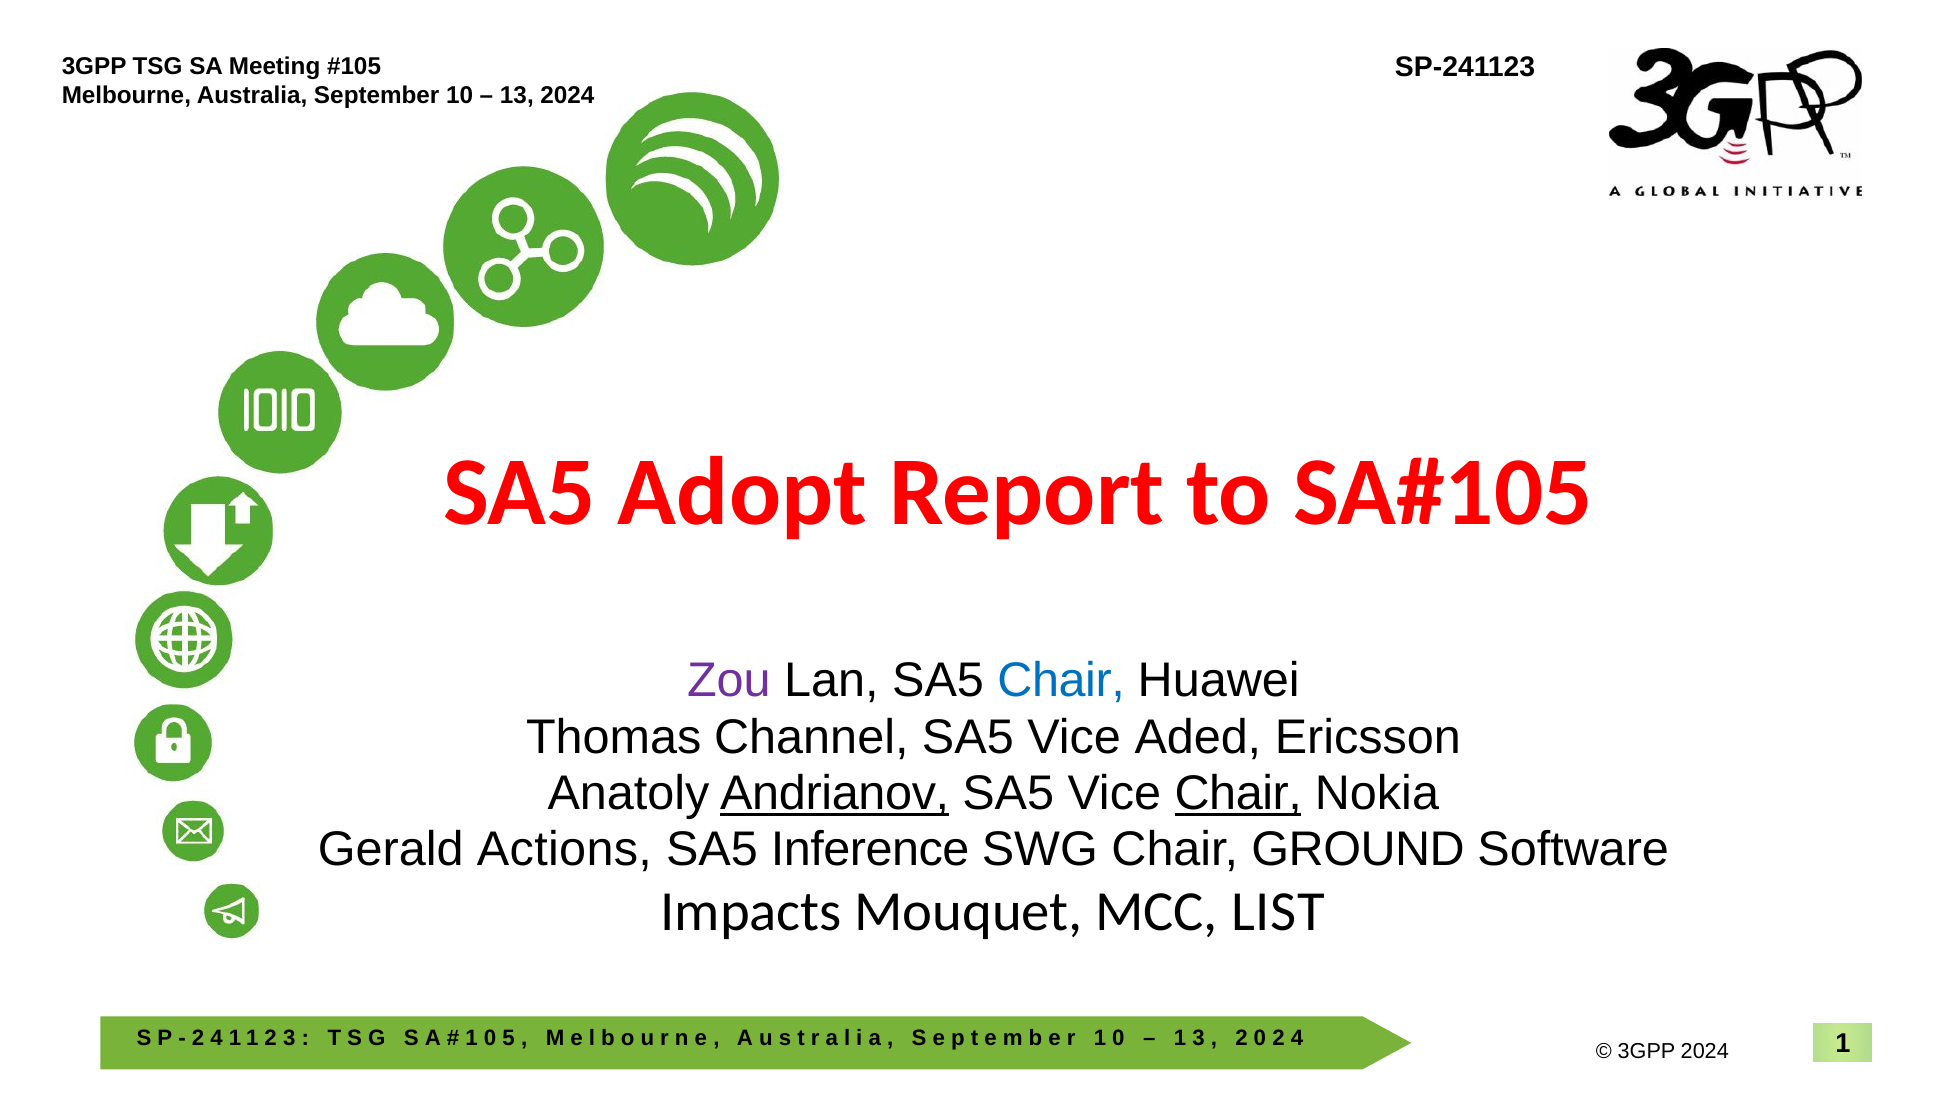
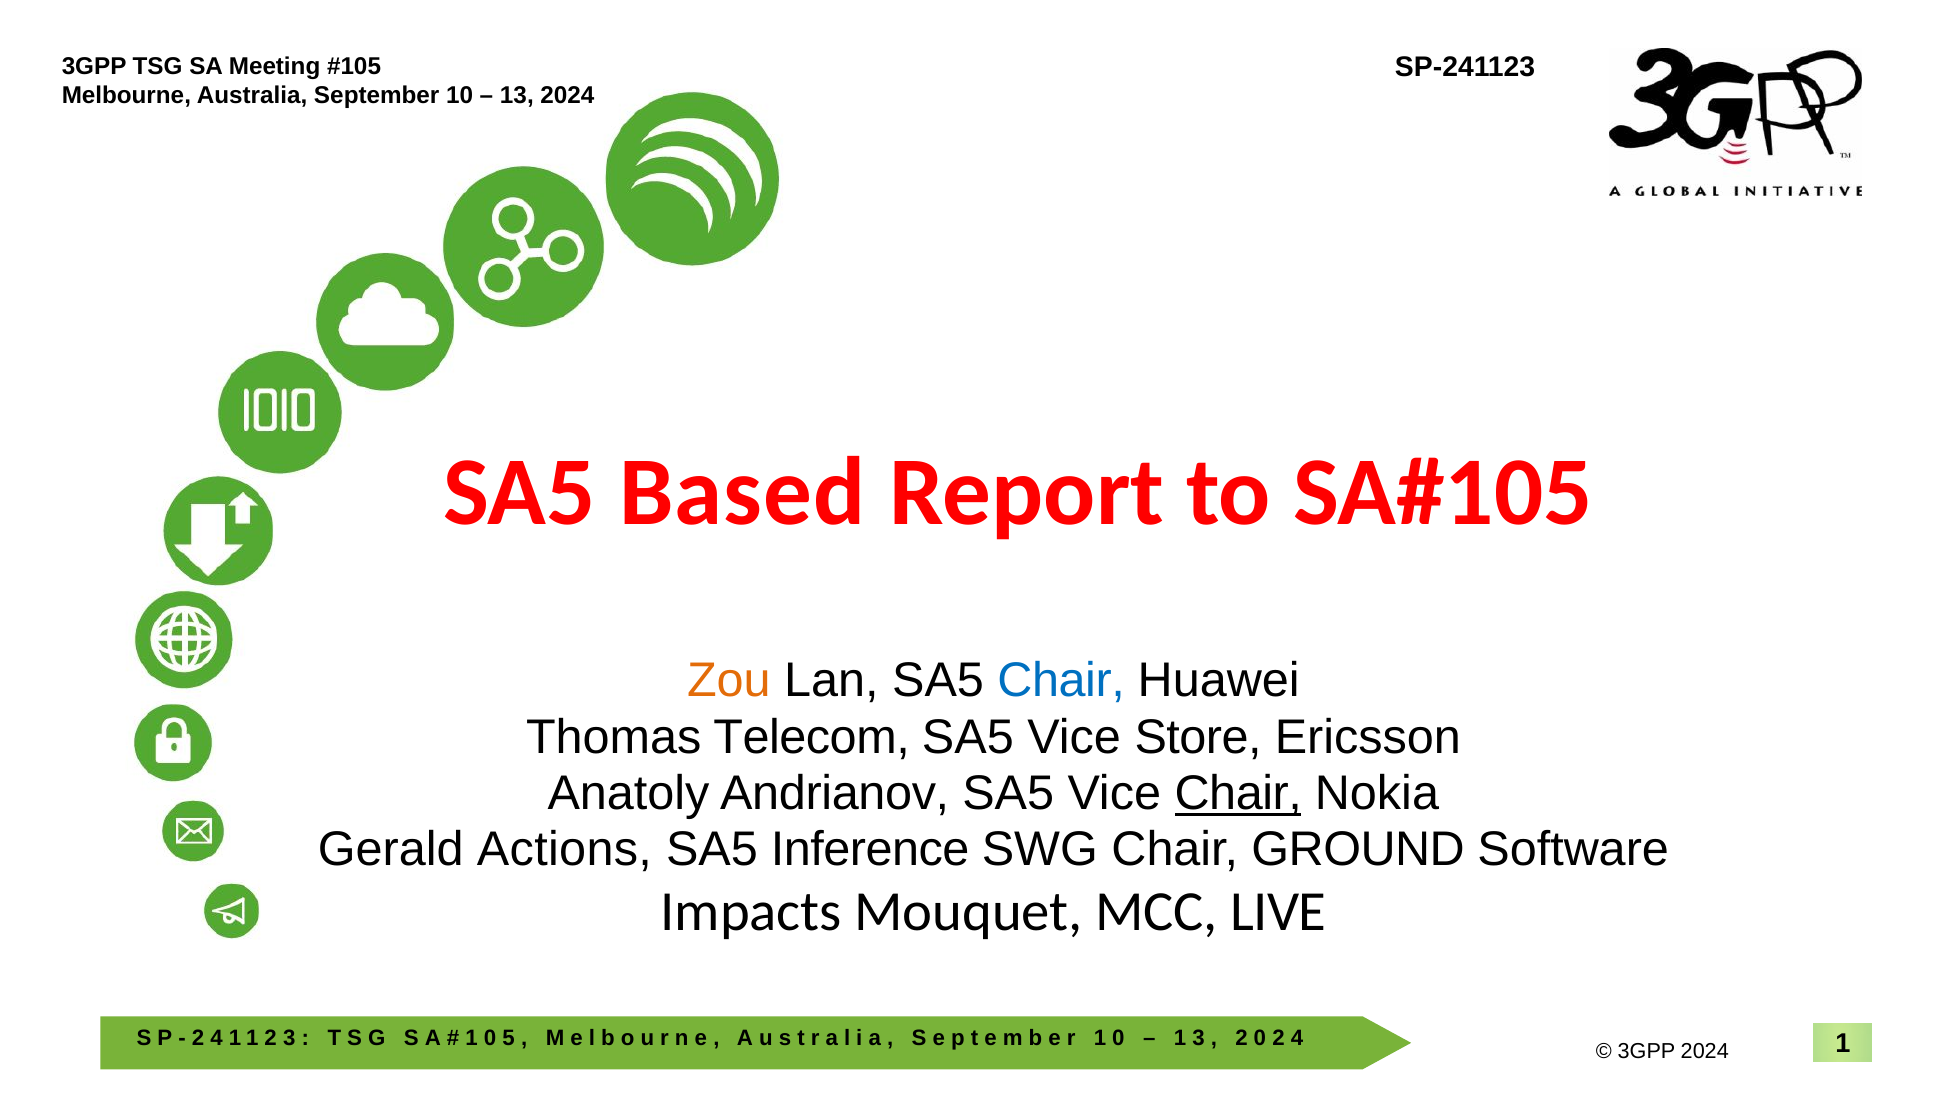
Adopt: Adopt -> Based
Zou colour: purple -> orange
Channel: Channel -> Telecom
Aded: Aded -> Store
Andrianov underline: present -> none
LIST: LIST -> LIVE
